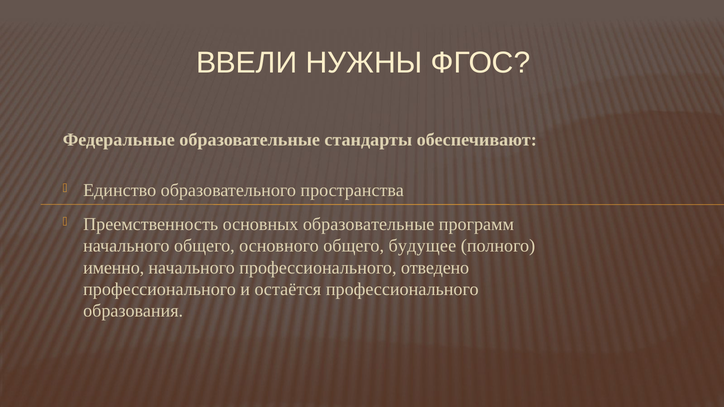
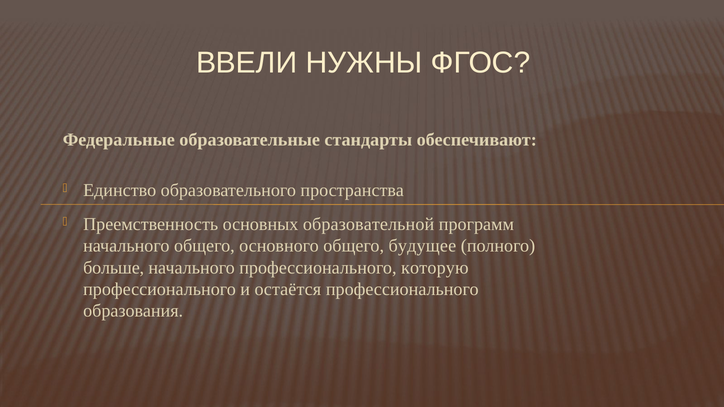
основных образовательные: образовательные -> образовательной
именно: именно -> больше
отведено: отведено -> которую
